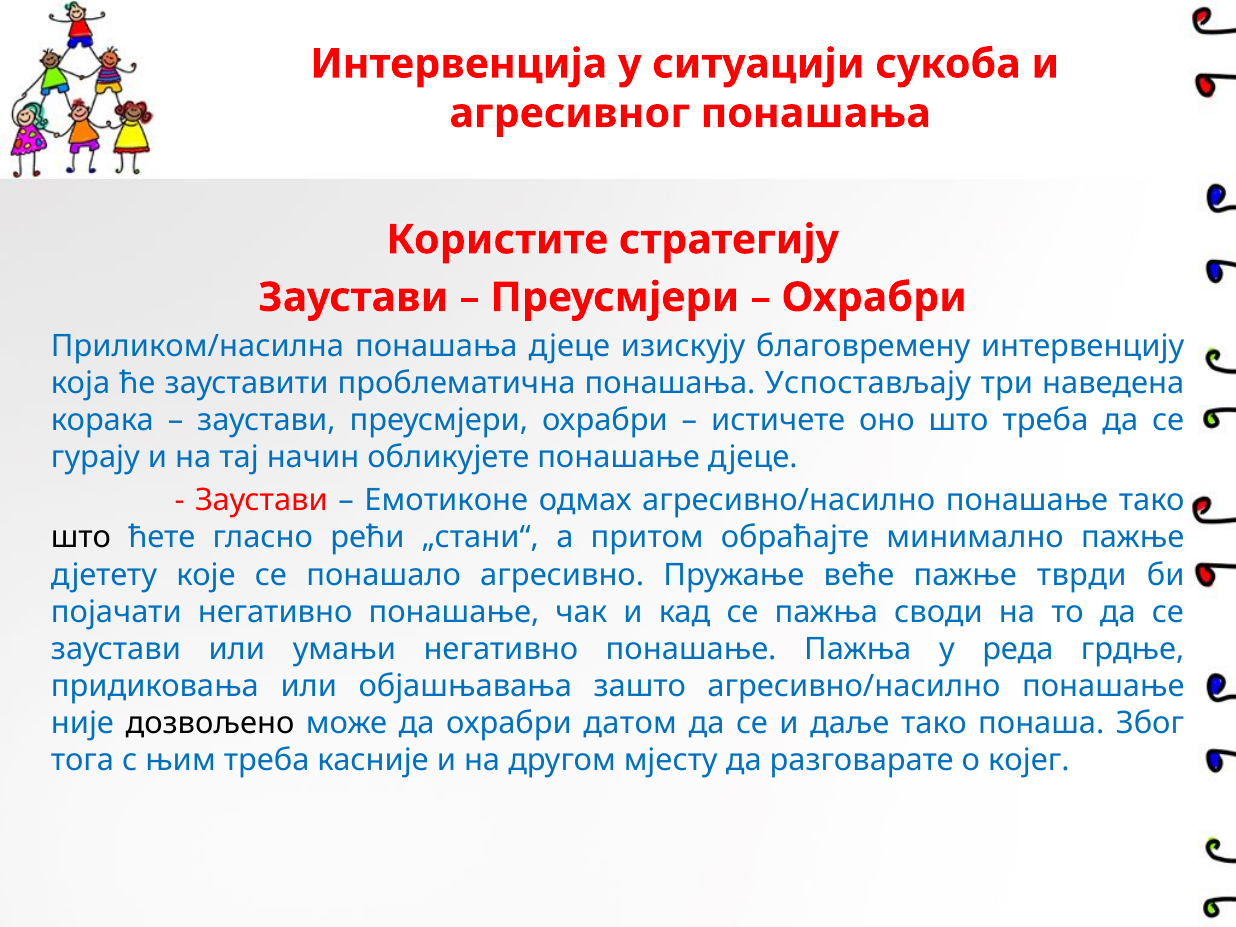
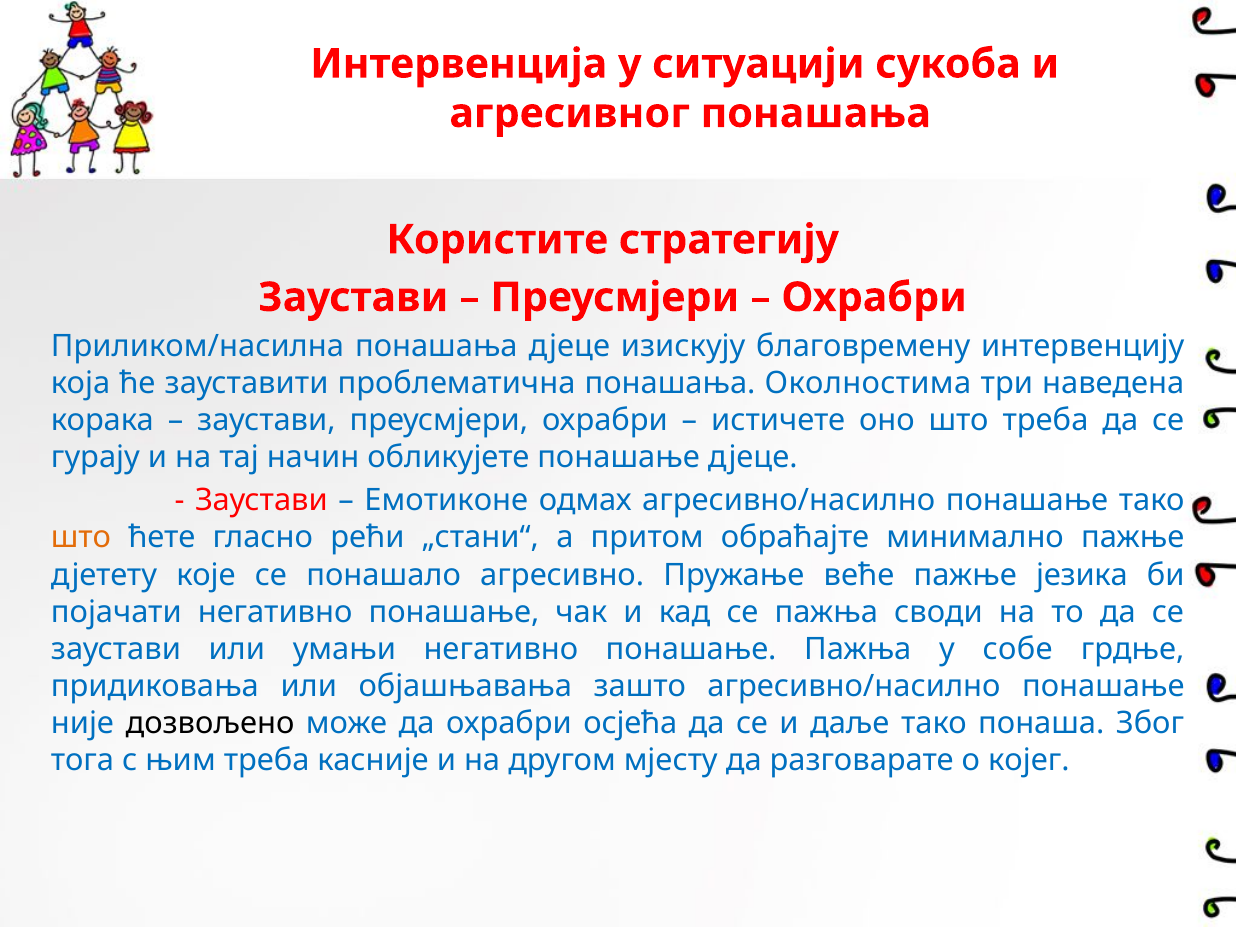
Успостављају: Успостављају -> Околностима
што at (81, 538) colour: black -> orange
тврди: тврди -> језика
реда: реда -> собе
датом: датом -> осјећа
